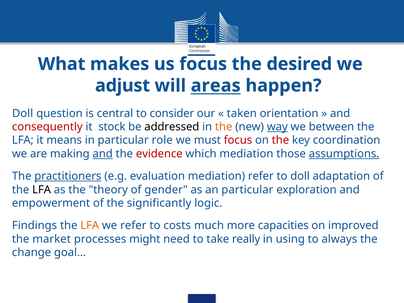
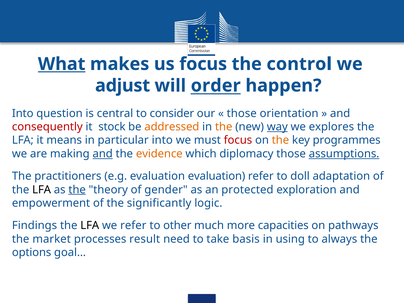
What underline: none -> present
desired: desired -> control
areas: areas -> order
Doll at (23, 113): Doll -> Into
taken at (242, 113): taken -> those
addressed colour: black -> orange
between: between -> explores
particular role: role -> into
the at (280, 140) colour: red -> orange
coordination: coordination -> programmes
evidence colour: red -> orange
which mediation: mediation -> diplomacy
practitioners underline: present -> none
evaluation mediation: mediation -> evaluation
the at (77, 190) underline: none -> present
an particular: particular -> protected
LFA at (90, 226) colour: orange -> black
costs: costs -> other
improved: improved -> pathways
might: might -> result
really: really -> basis
change: change -> options
